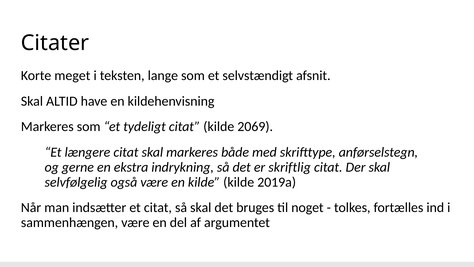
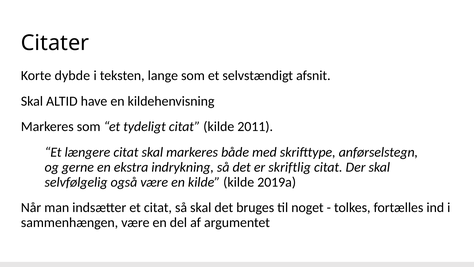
meget: meget -> dybde
2069: 2069 -> 2011
